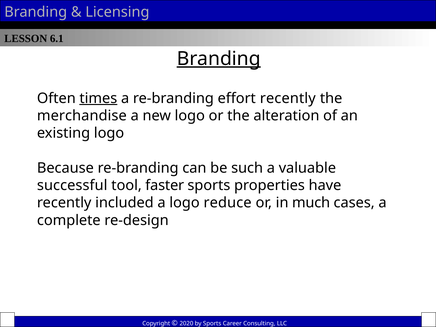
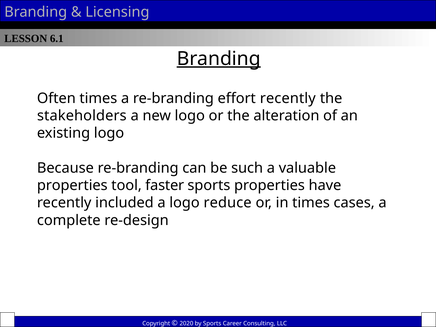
times at (98, 98) underline: present -> none
merchandise: merchandise -> stakeholders
successful at (72, 185): successful -> properties
in much: much -> times
